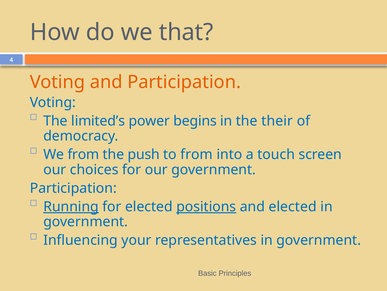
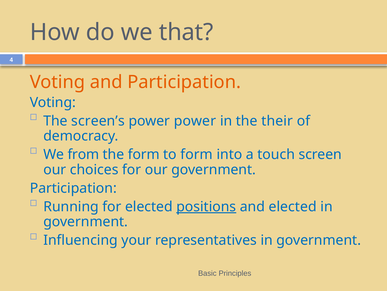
limited’s: limited’s -> screen’s
power begins: begins -> power
the push: push -> form
to from: from -> form
Running underline: present -> none
